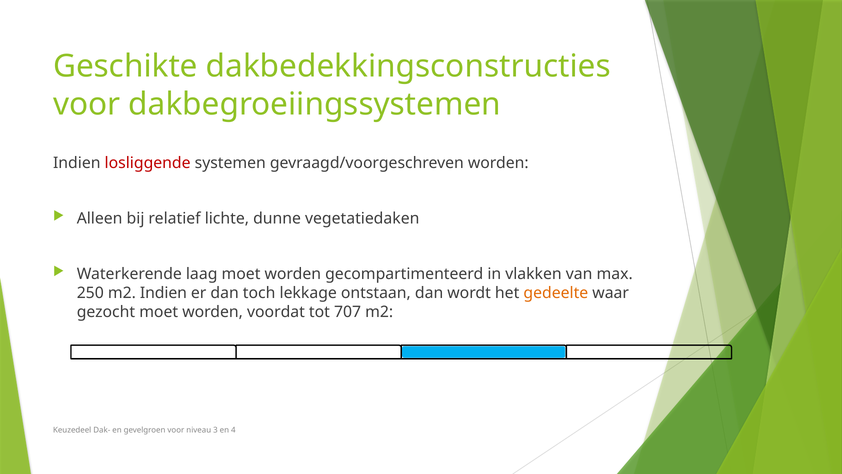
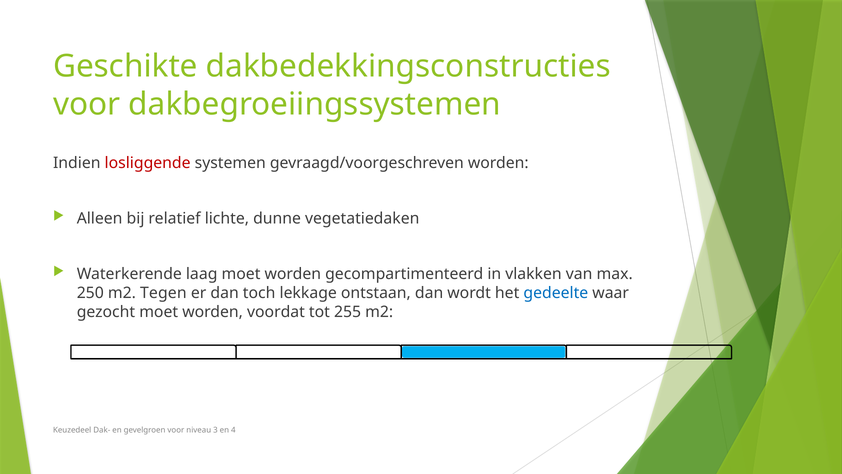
m2 Indien: Indien -> Tegen
gedeelte colour: orange -> blue
707: 707 -> 255
